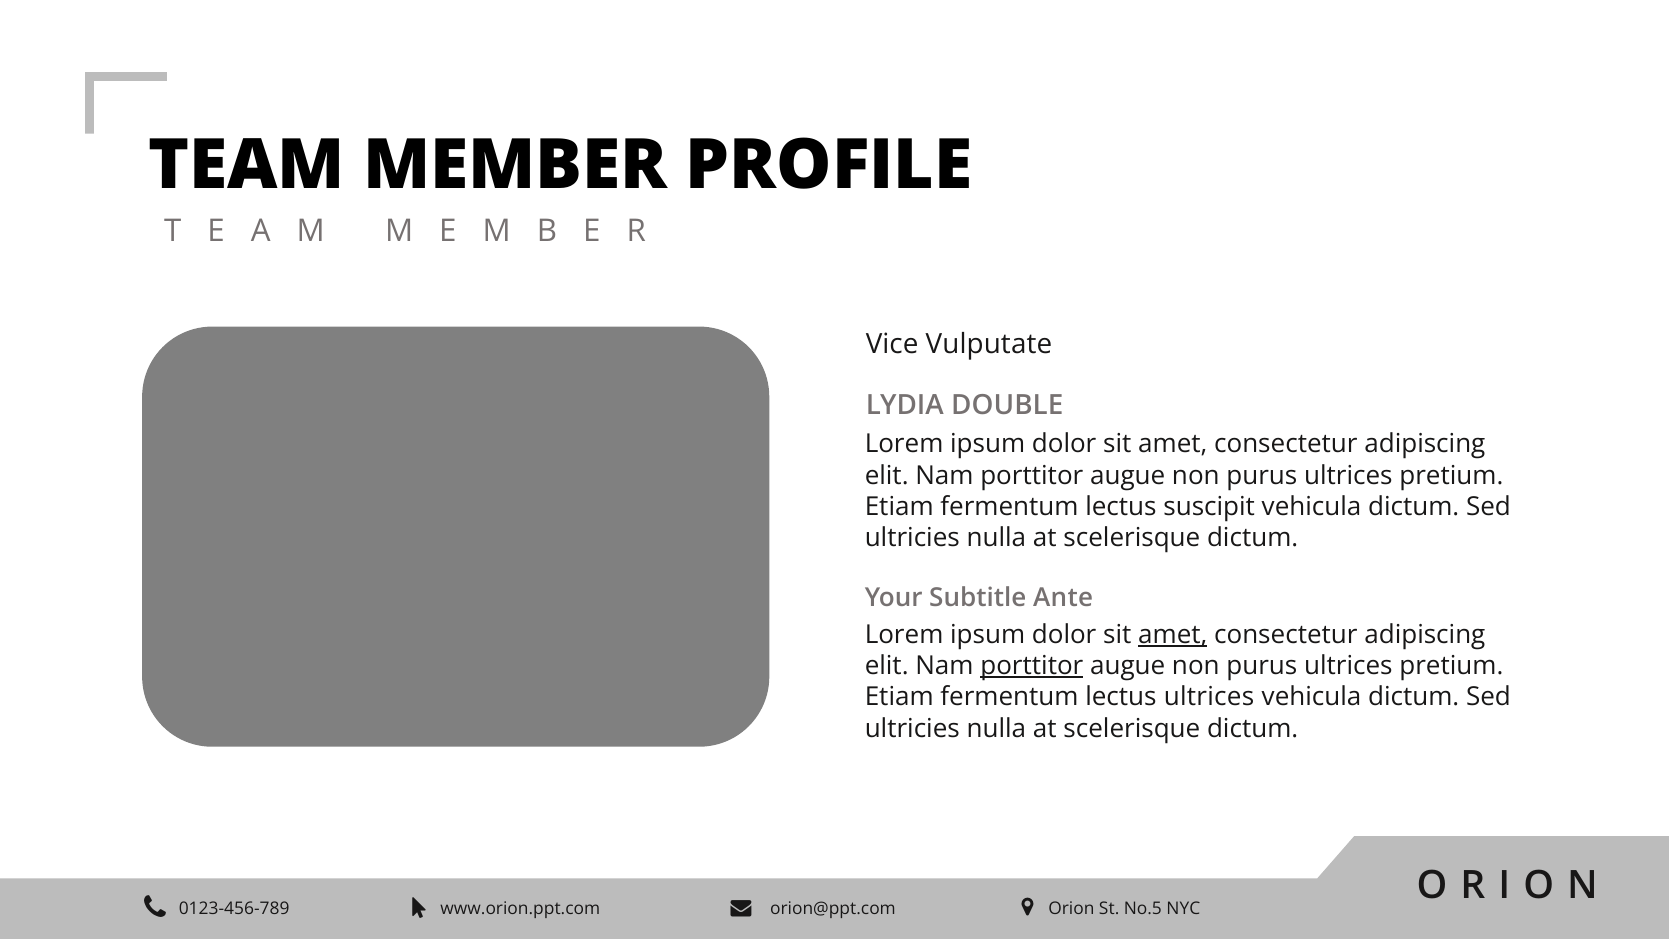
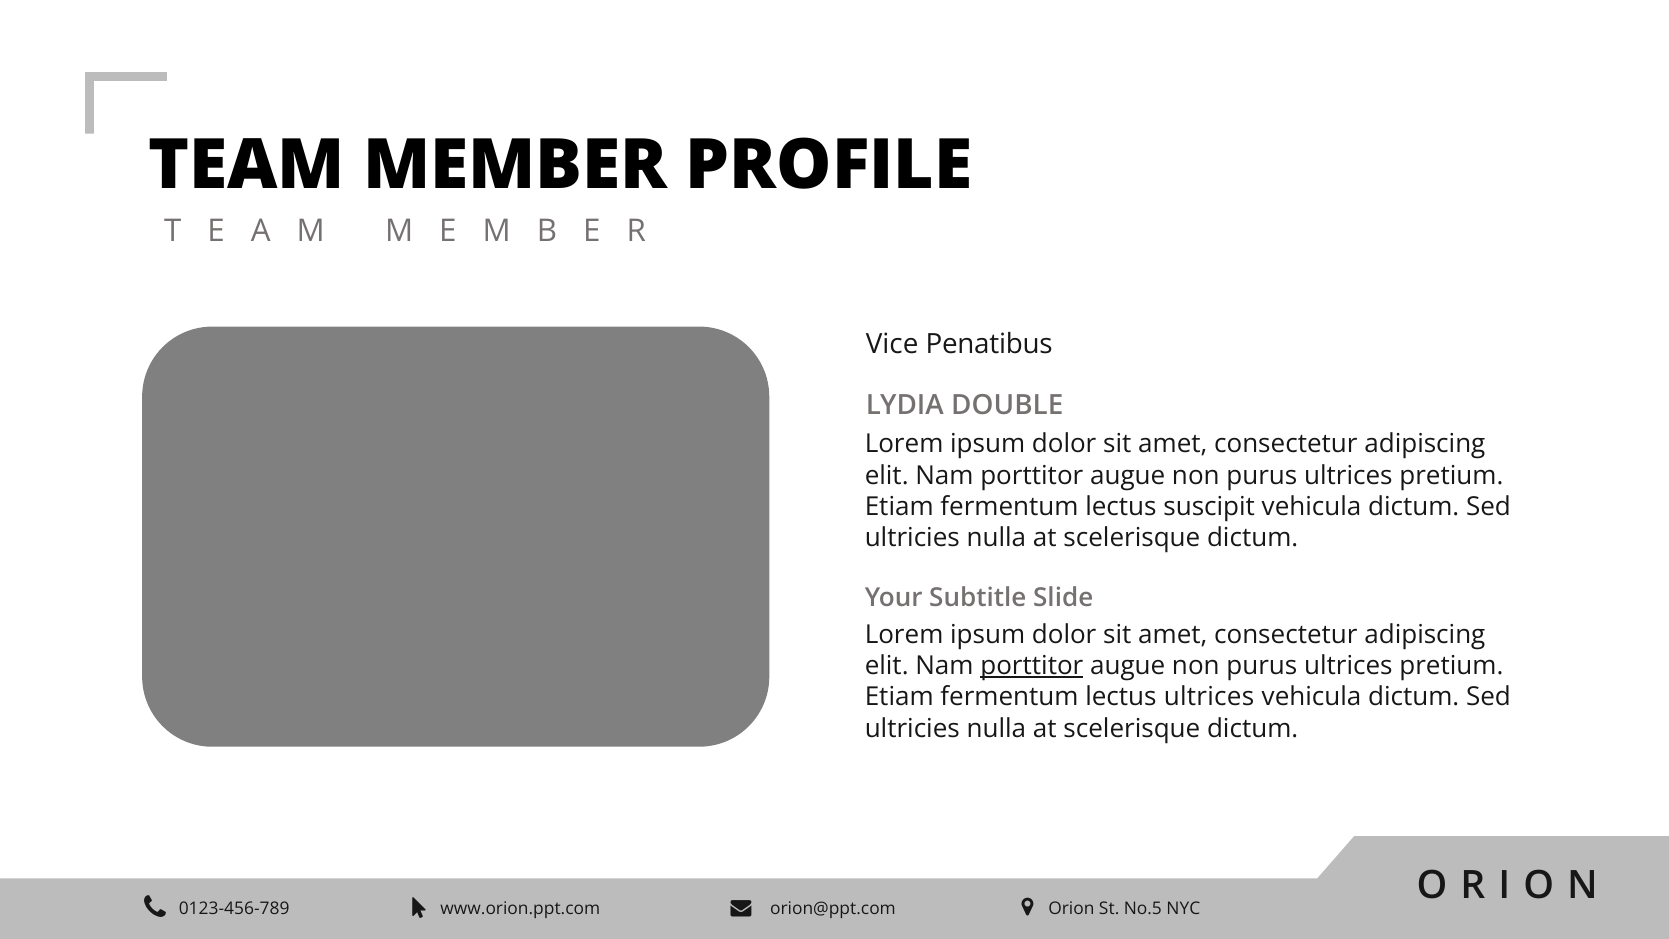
Vulputate: Vulputate -> Penatibus
Ante: Ante -> Slide
amet at (1173, 634) underline: present -> none
